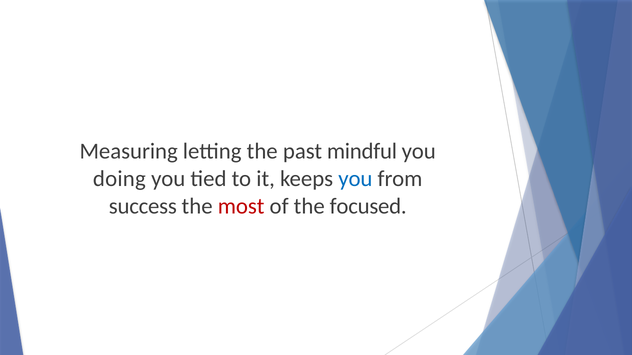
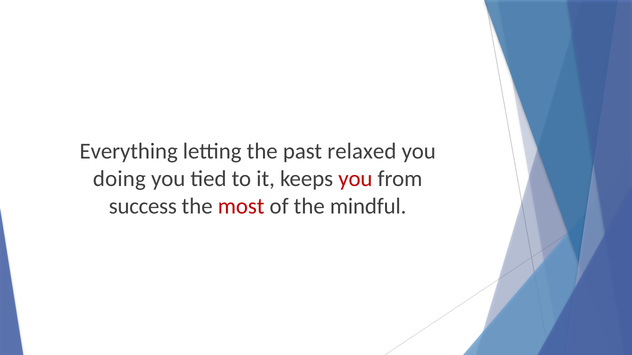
Measuring: Measuring -> Everything
mindful: mindful -> relaxed
you at (355, 179) colour: blue -> red
focused: focused -> mindful
